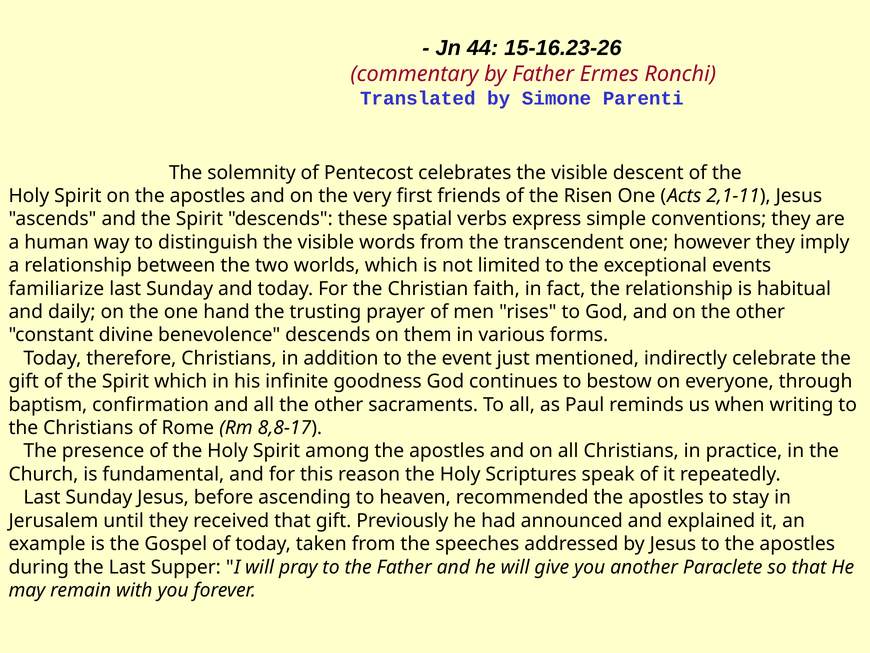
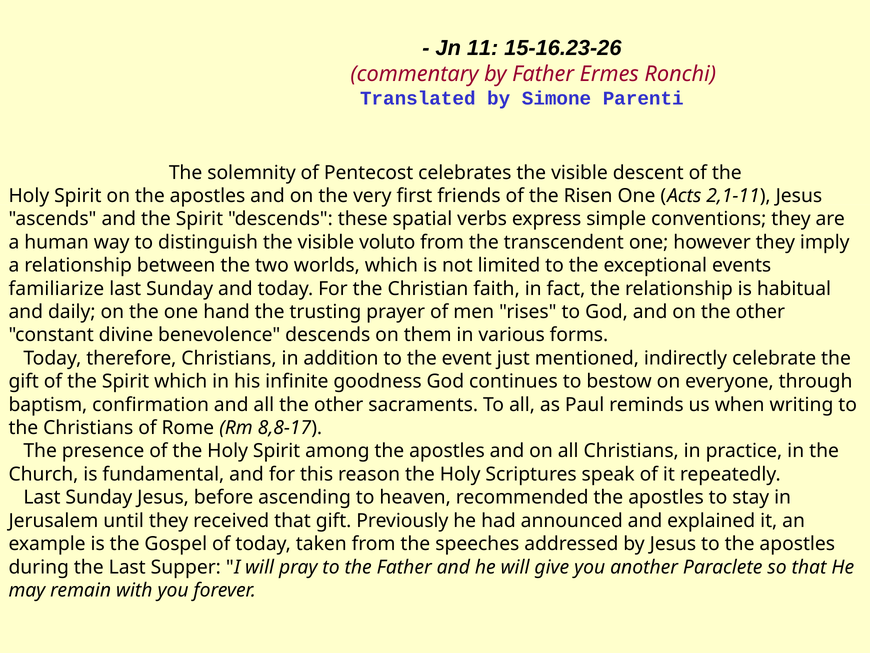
44: 44 -> 11
words: words -> voluto
